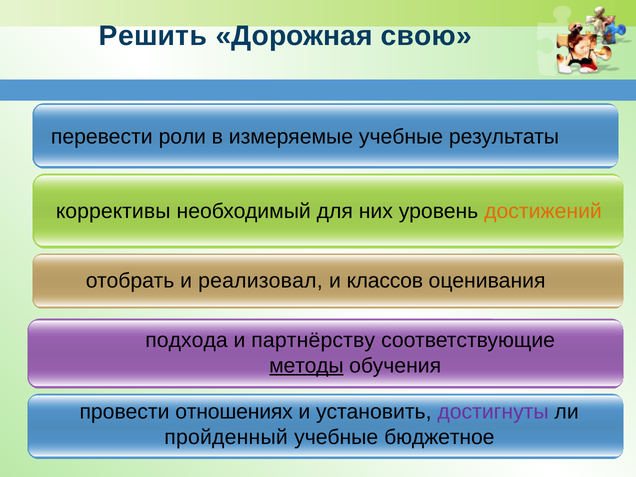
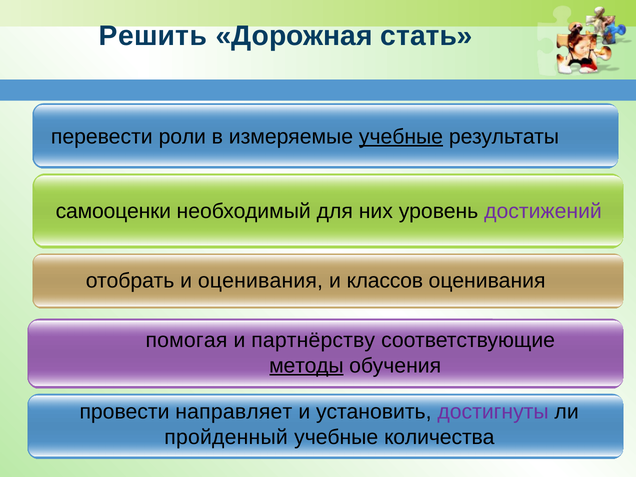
свою: свою -> стать
учебные at (401, 137) underline: none -> present
коррективы: коррективы -> самооценки
достижений colour: orange -> purple
и реализовал: реализовал -> оценивания
подхода: подхода -> помогая
отношениях: отношениях -> направляет
бюджетное: бюджетное -> количества
